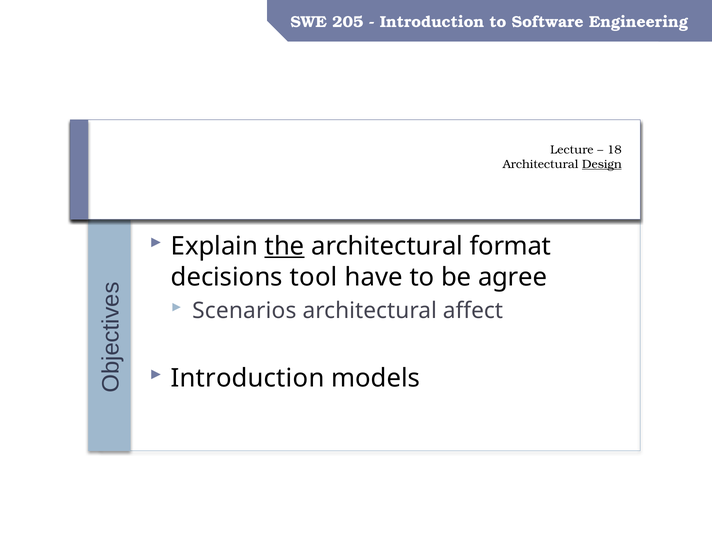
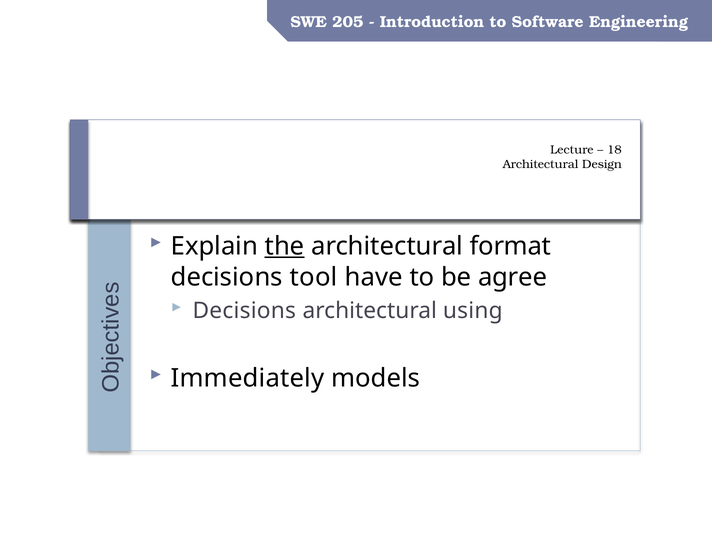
Design underline: present -> none
Scenarios at (244, 311): Scenarios -> Decisions
affect: affect -> using
Introduction at (248, 378): Introduction -> Immediately
